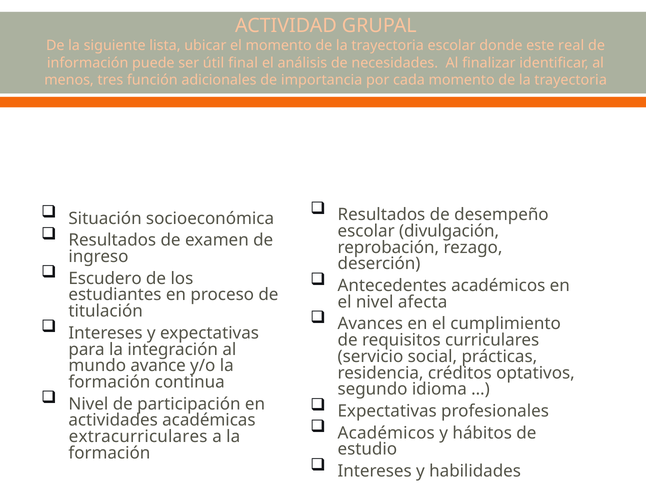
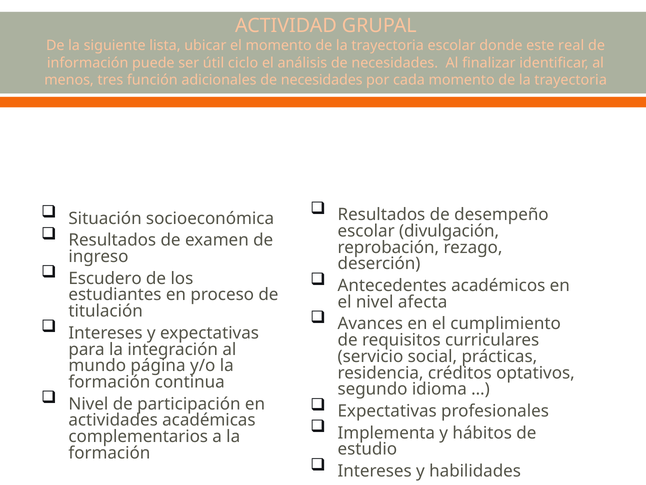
final: final -> ciclo
adicionales de importancia: importancia -> necesidades
avance: avance -> página
Académicos at (386, 432): Académicos -> Implementa
extracurriculares: extracurriculares -> complementarios
